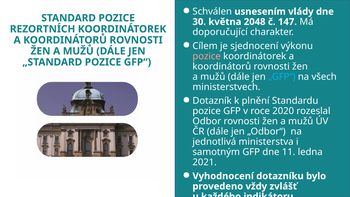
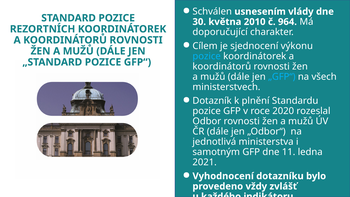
2048: 2048 -> 2010
147: 147 -> 964
pozice at (207, 56) colour: pink -> light blue
